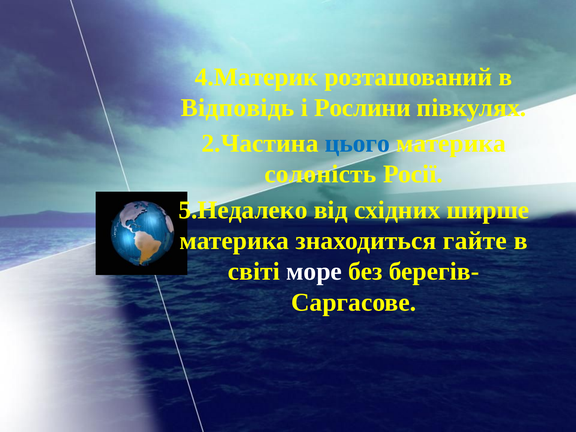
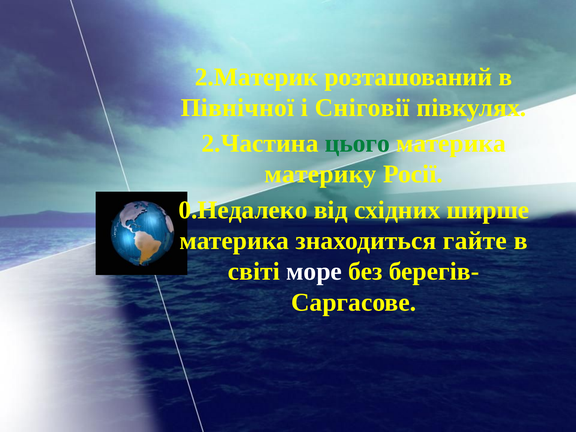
4.Материк: 4.Материк -> 2.Материк
Відповідь: Відповідь -> Північної
Рослини: Рослини -> Сніговії
цього colour: blue -> green
солоність: солоність -> материку
5.Недалеко: 5.Недалеко -> 0.Недалеко
